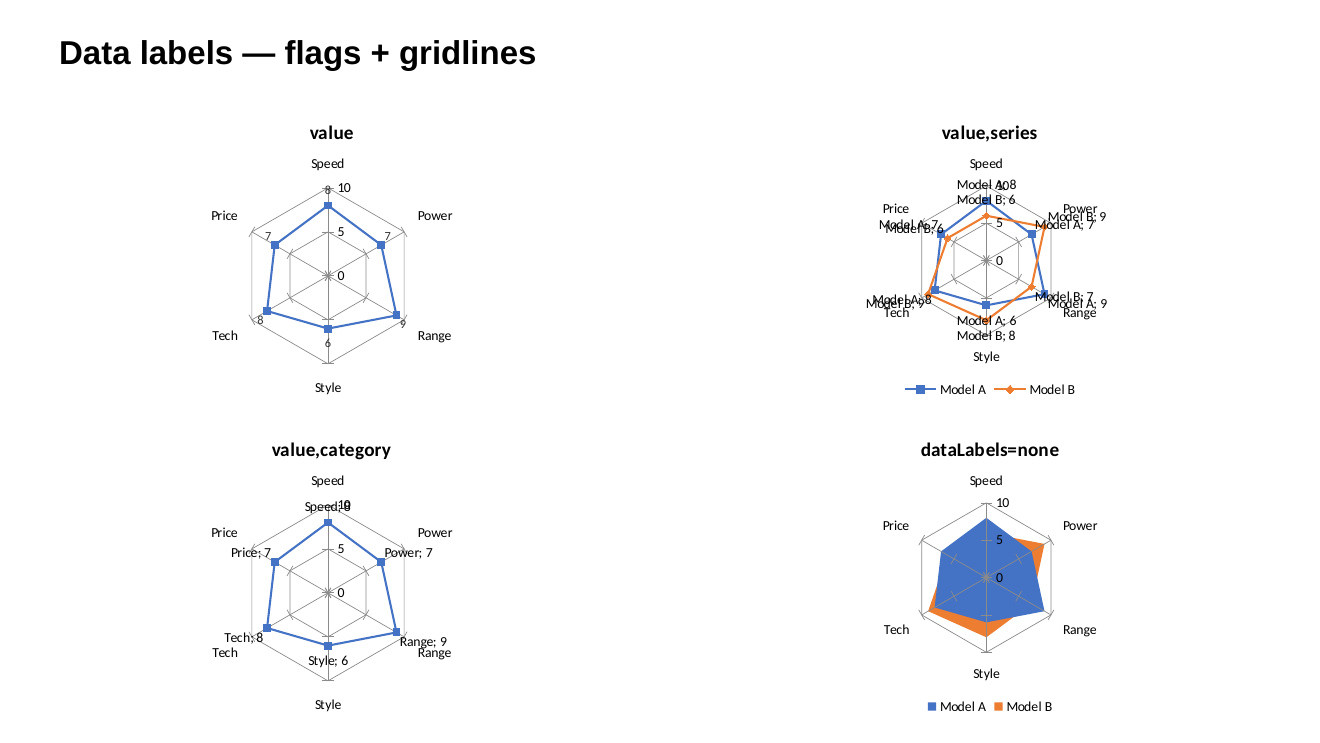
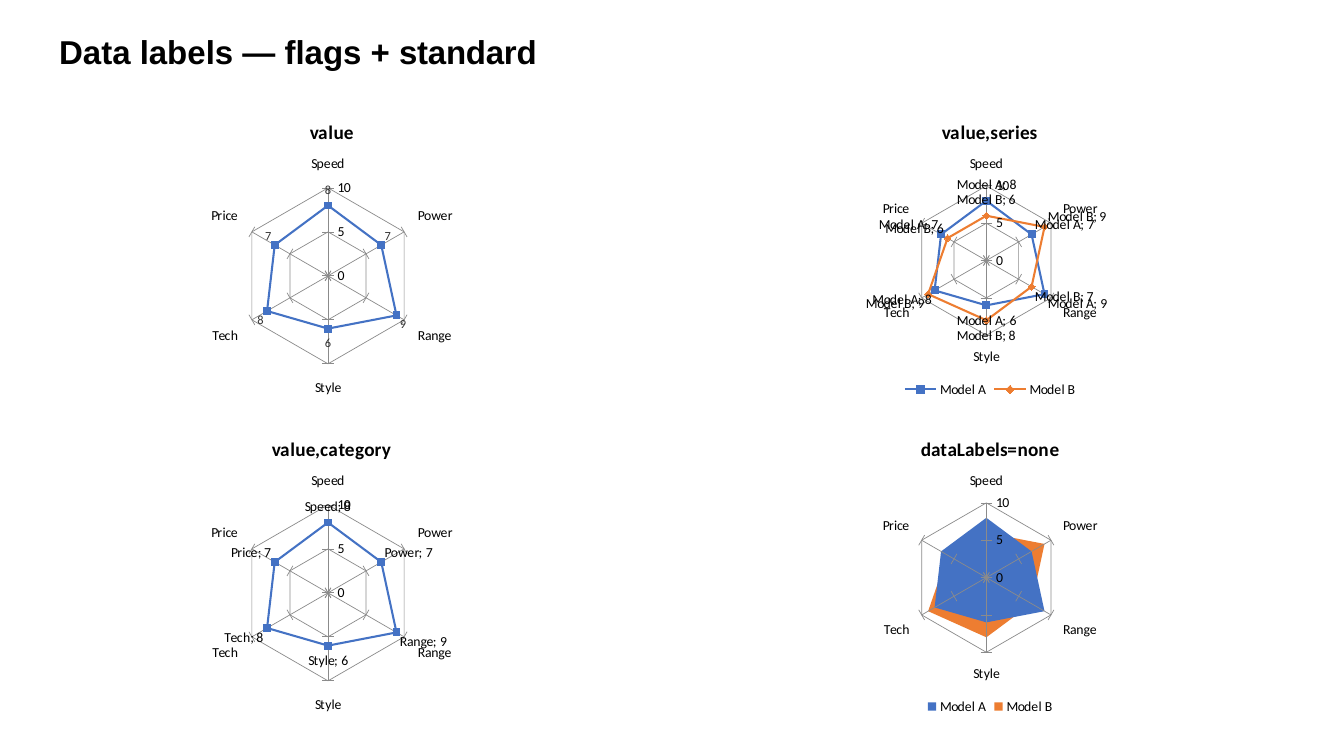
gridlines: gridlines -> standard
